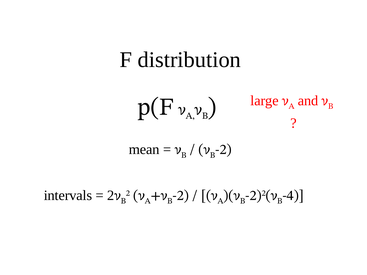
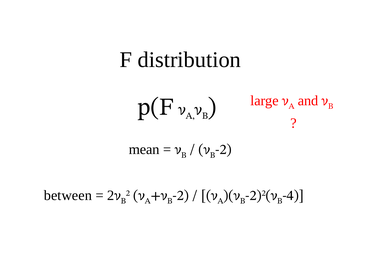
intervals: intervals -> between
